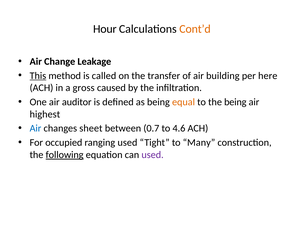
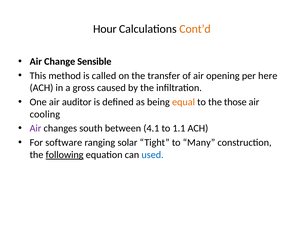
Leakage: Leakage -> Sensible
This underline: present -> none
building: building -> opening
the being: being -> those
highest: highest -> cooling
Air at (35, 128) colour: blue -> purple
sheet: sheet -> south
0.7: 0.7 -> 4.1
4.6: 4.6 -> 1.1
occupied: occupied -> software
ranging used: used -> solar
used at (153, 155) colour: purple -> blue
